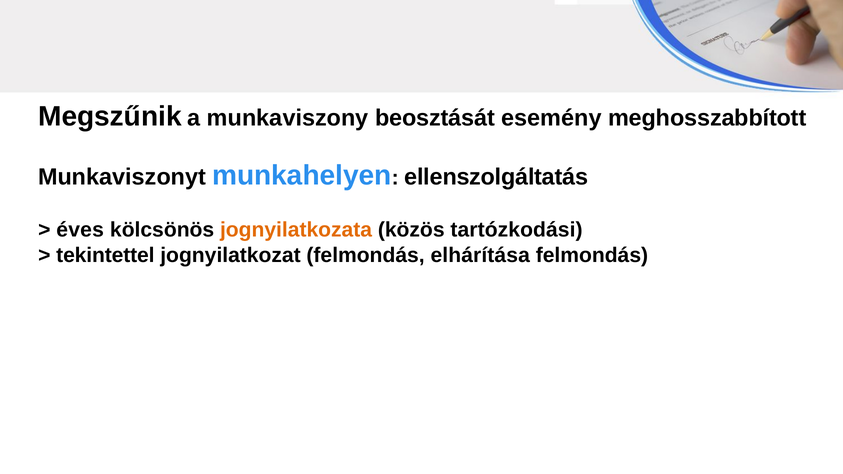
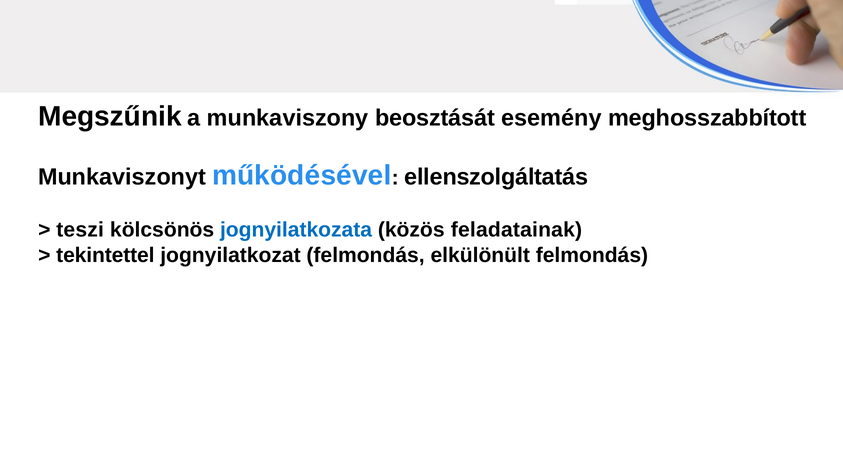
munkahelyen: munkahelyen -> működésével
éves: éves -> teszi
jognyilatkozata colour: orange -> blue
tartózkodási: tartózkodási -> feladatainak
elhárítása: elhárítása -> elkülönült
